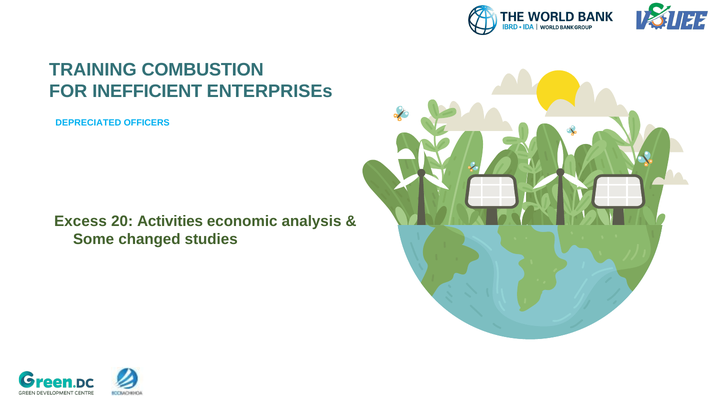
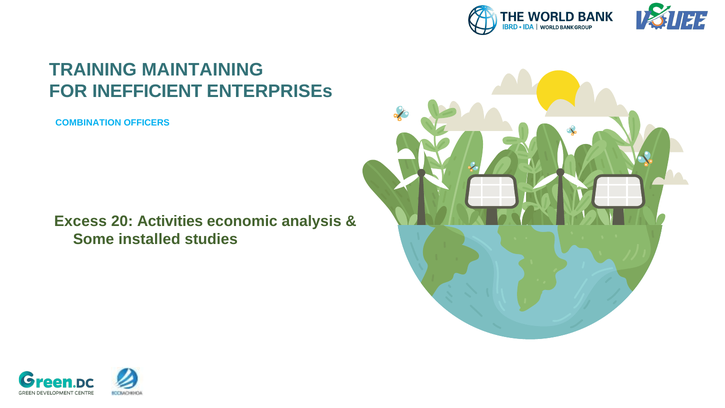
COMBUSTION: COMBUSTION -> MAINTAINING
DEPRECIATED: DEPRECIATED -> COMBINATION
changed: changed -> installed
